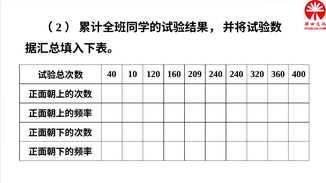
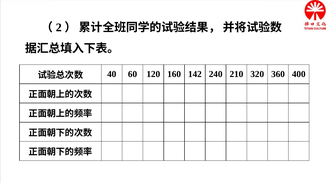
10: 10 -> 60
209: 209 -> 142
240 240: 240 -> 210
